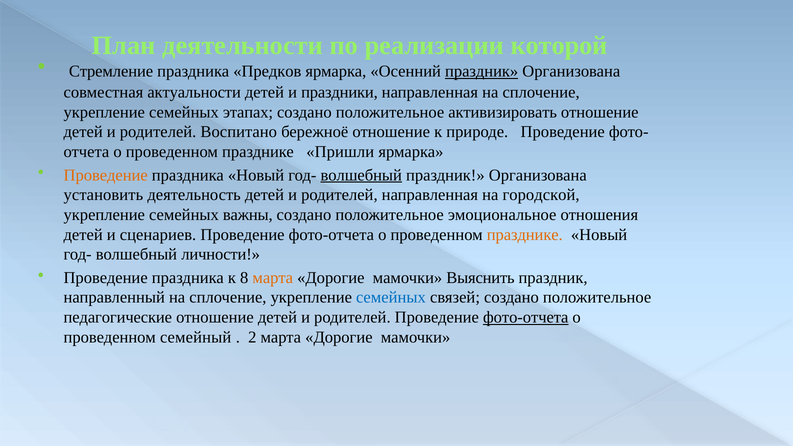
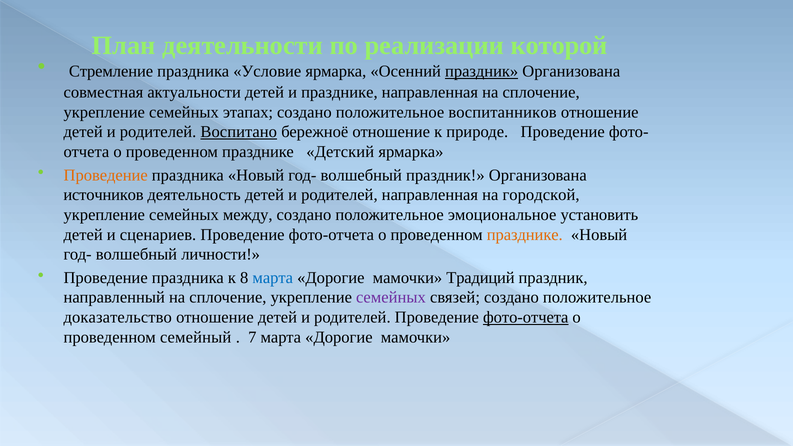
Предков: Предков -> Условие
и праздники: праздники -> празднике
активизировать: активизировать -> воспитанников
Воспитано underline: none -> present
Пришли: Пришли -> Детский
волшебный at (361, 175) underline: present -> none
установить: установить -> источников
важны: важны -> между
отношения: отношения -> установить
марта at (273, 278) colour: orange -> blue
Выяснить: Выяснить -> Традиций
семейных at (391, 298) colour: blue -> purple
педагогические: педагогические -> доказательство
2: 2 -> 7
